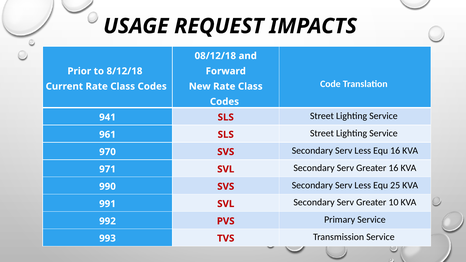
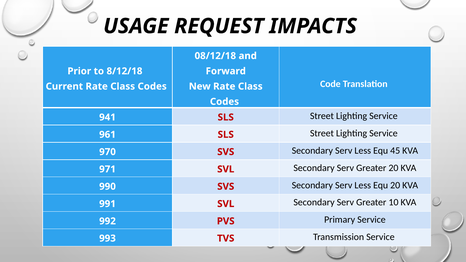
Equ 16: 16 -> 45
Greater 16: 16 -> 20
Equ 25: 25 -> 20
